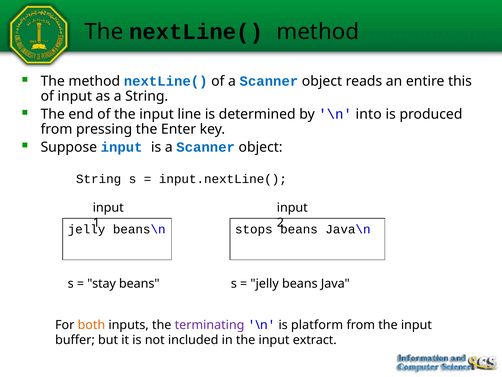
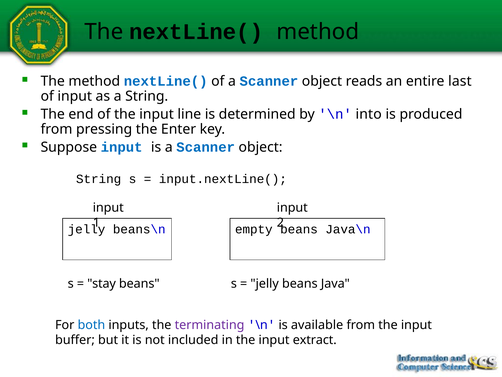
this: this -> last
stops: stops -> empty
both colour: orange -> blue
platform: platform -> available
